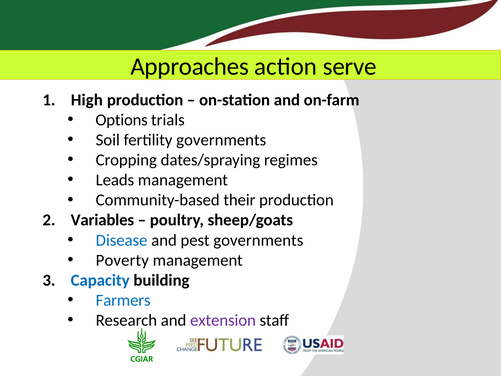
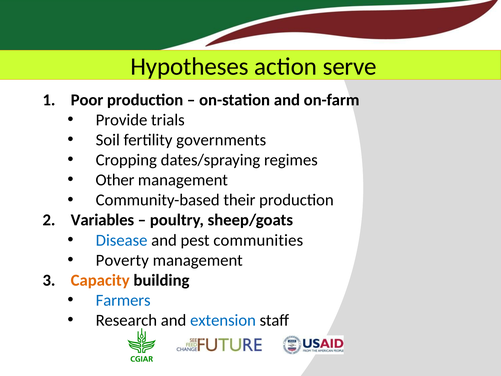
Approaches: Approaches -> Hypotheses
High: High -> Poor
Options: Options -> Provide
Leads: Leads -> Other
pest governments: governments -> communities
Capacity colour: blue -> orange
extension colour: purple -> blue
